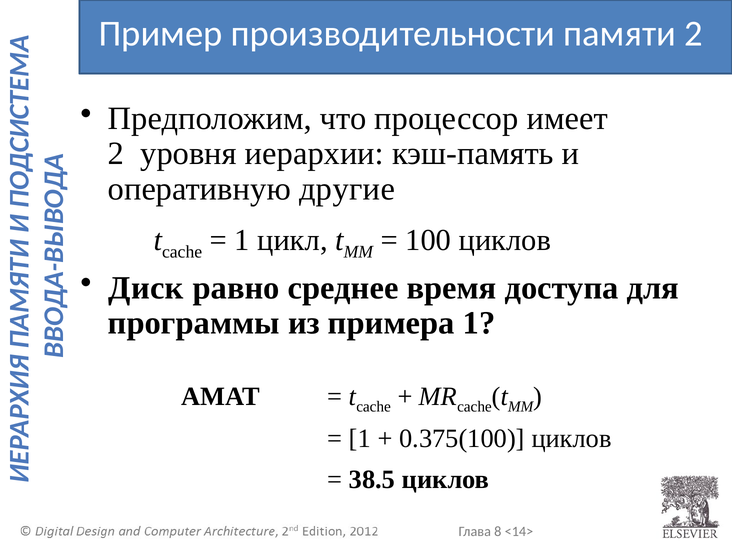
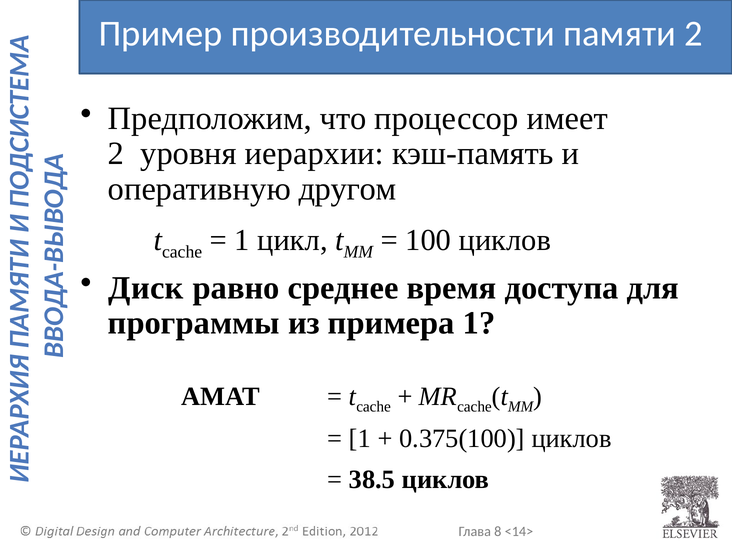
другие: другие -> другом
